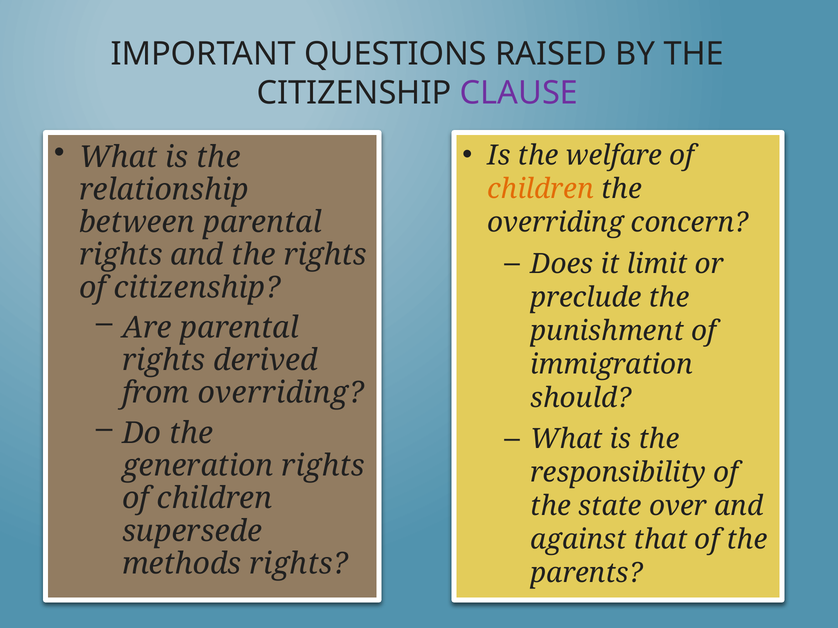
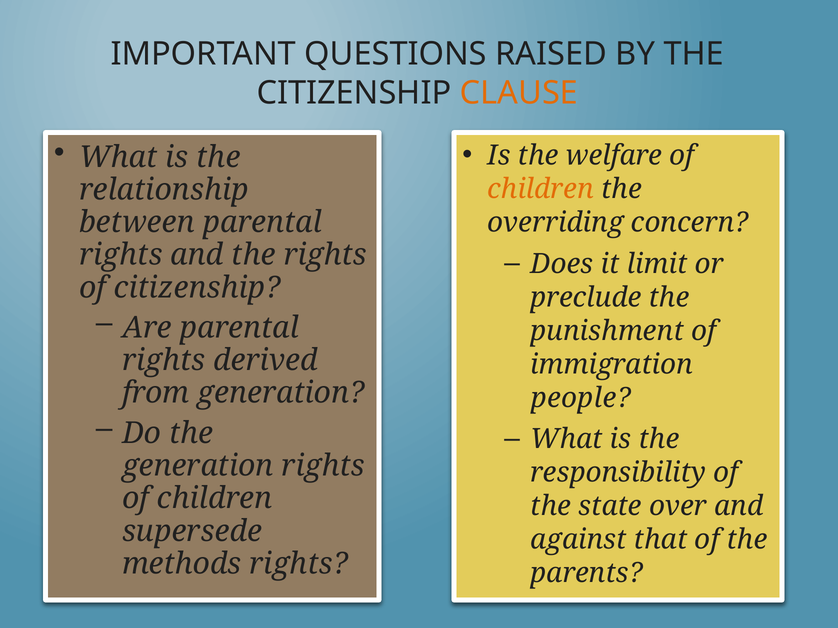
CLAUSE colour: purple -> orange
from overriding: overriding -> generation
should: should -> people
